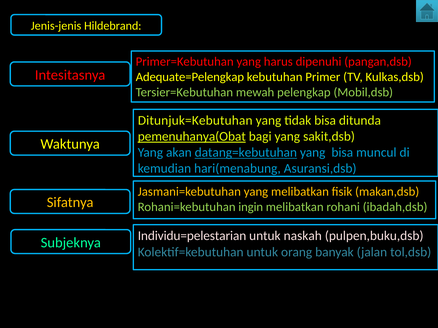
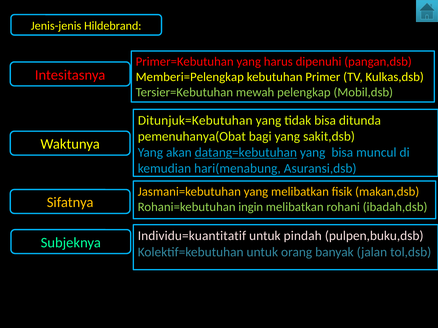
Adequate=Pelengkap: Adequate=Pelengkap -> Memberi=Pelengkap
pemenuhanya(Obat underline: present -> none
Individu=pelestarian: Individu=pelestarian -> Individu=kuantitatif
naskah: naskah -> pindah
